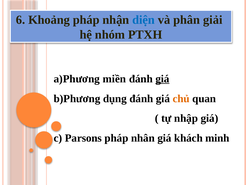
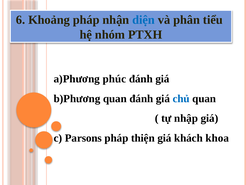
giải: giải -> tiểu
miền: miền -> phúc
giá at (162, 79) underline: present -> none
dụng at (115, 98): dụng -> quan
chủ colour: orange -> blue
nhân: nhân -> thiện
minh: minh -> khoa
